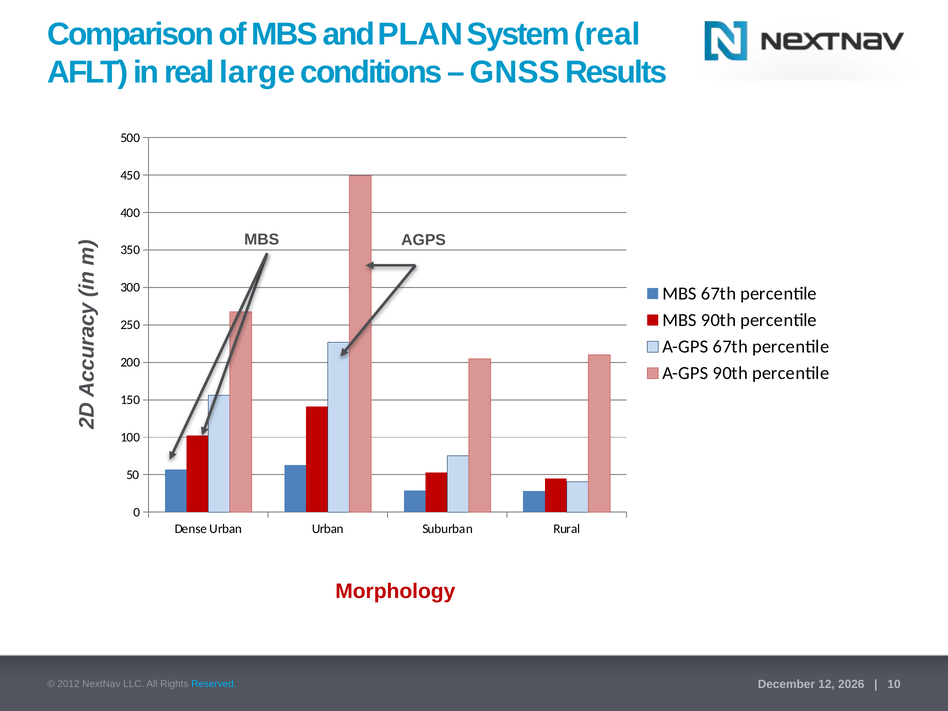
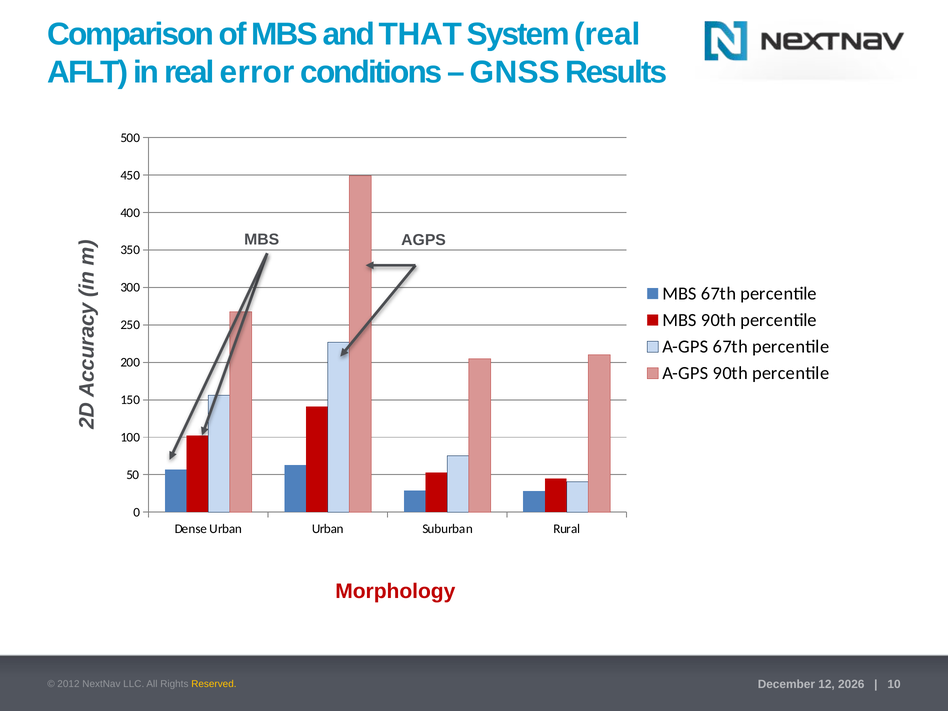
PLAN: PLAN -> THAT
large: large -> error
Reserved colour: light blue -> yellow
